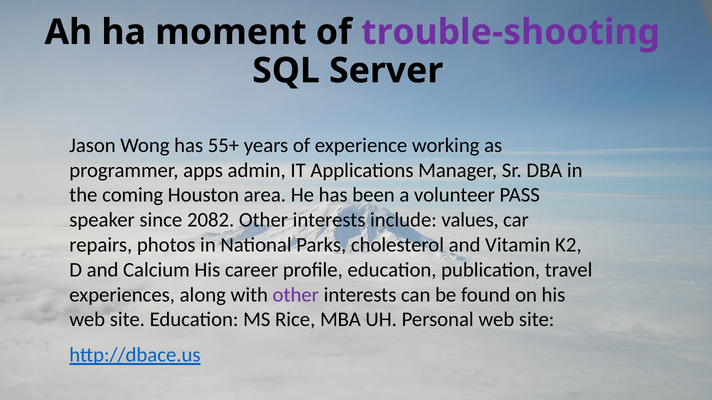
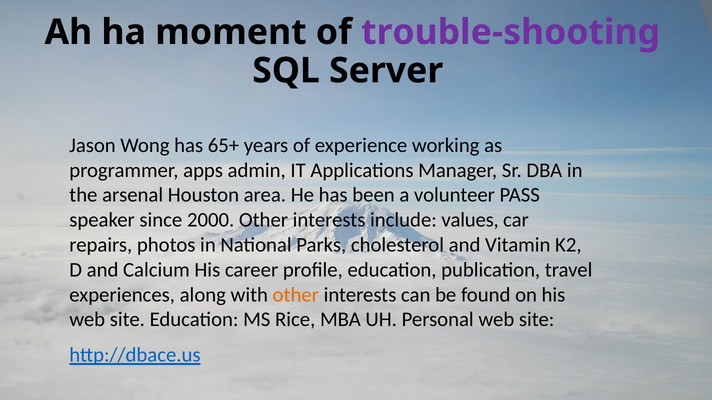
55+: 55+ -> 65+
coming: coming -> arsenal
2082: 2082 -> 2000
other at (296, 295) colour: purple -> orange
